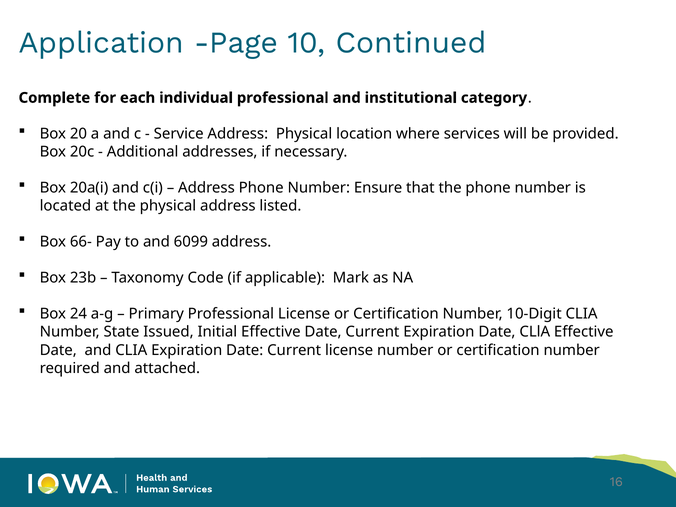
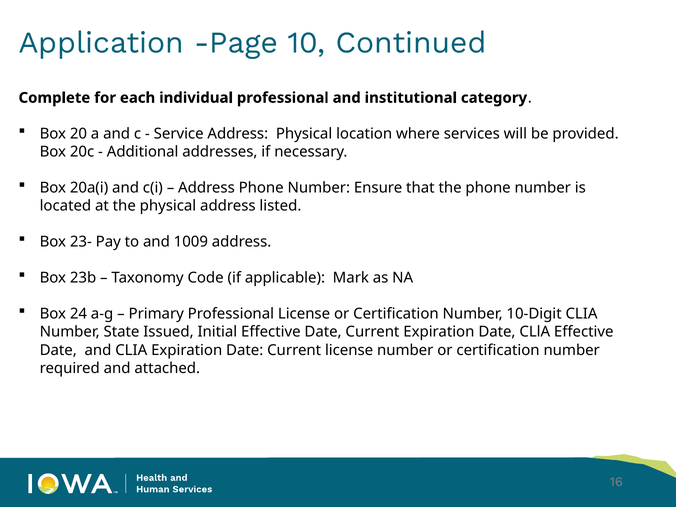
66-: 66- -> 23-
6099: 6099 -> 1009
